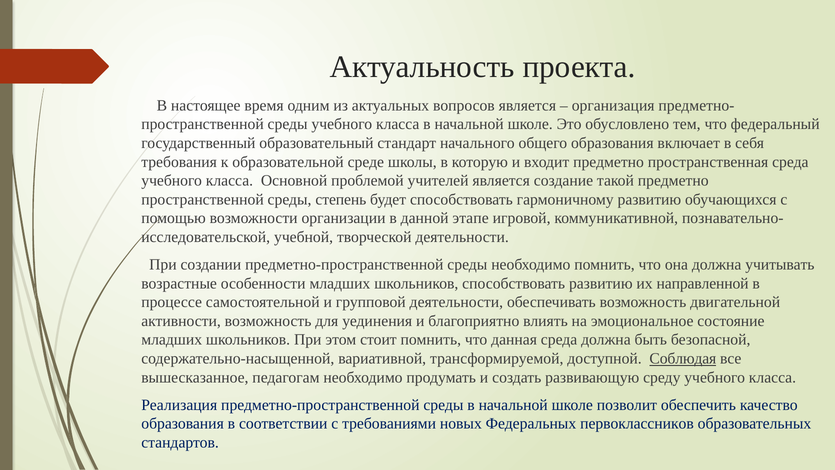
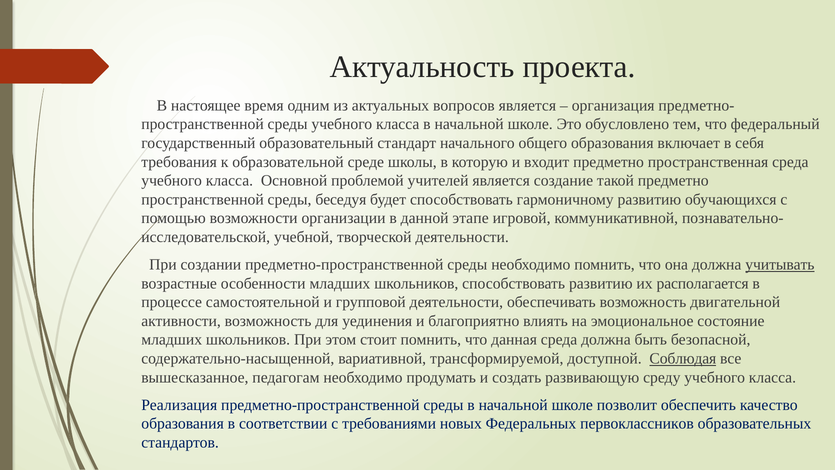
степень: степень -> беседуя
учитывать underline: none -> present
направленной: направленной -> располагается
